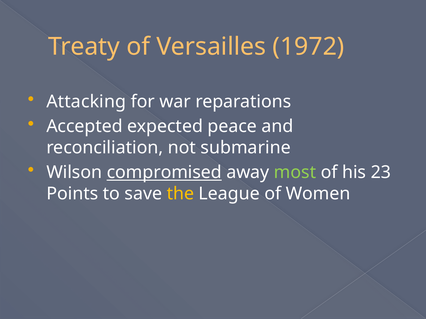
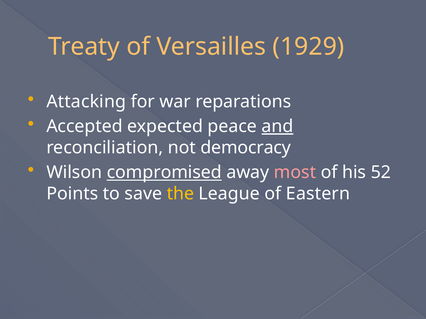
1972: 1972 -> 1929
and underline: none -> present
submarine: submarine -> democracy
most colour: light green -> pink
23: 23 -> 52
Women: Women -> Eastern
